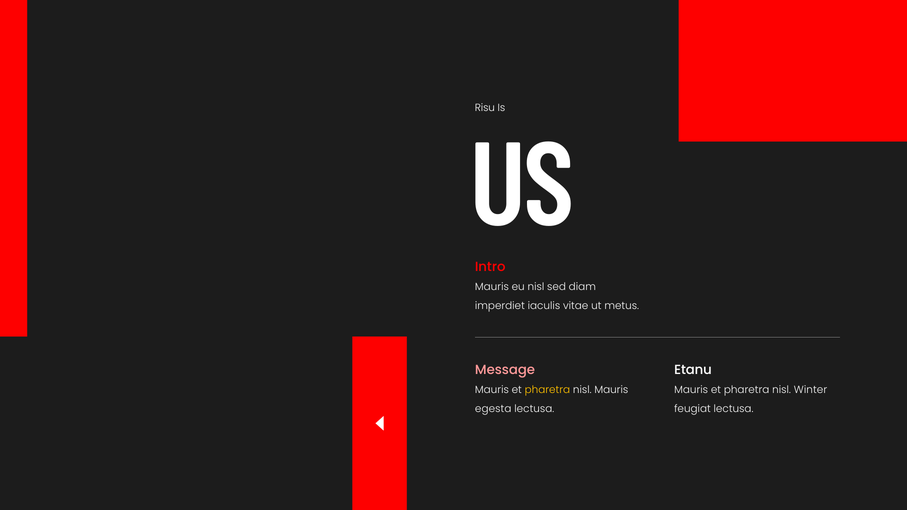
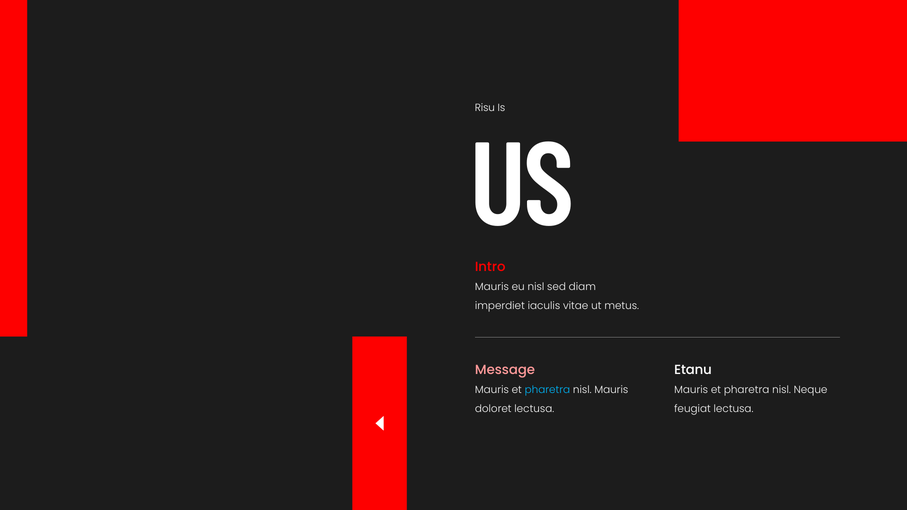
pharetra at (547, 390) colour: yellow -> light blue
Winter: Winter -> Neque
egesta: egesta -> doloret
